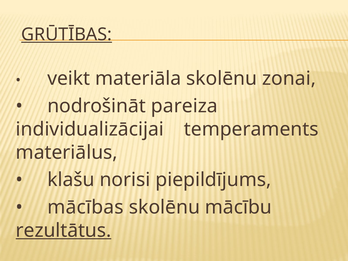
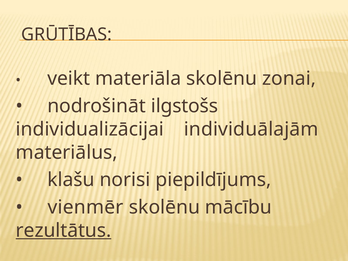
GRŪTĪBAS underline: present -> none
pareiza: pareiza -> ilgstošs
temperaments: temperaments -> individuālajām
mācības: mācības -> vienmēr
